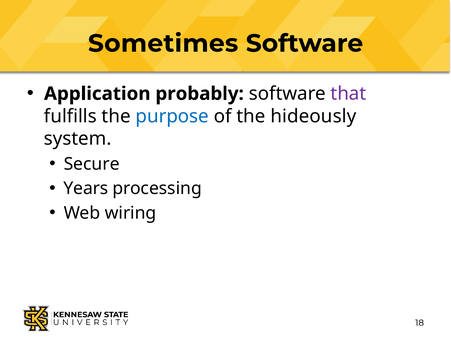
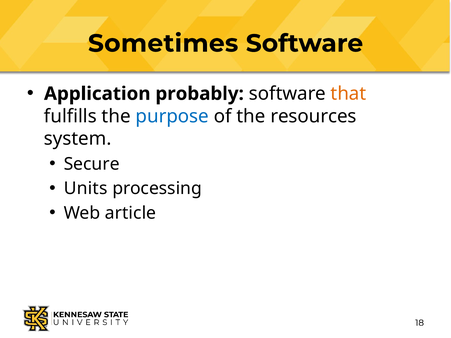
that colour: purple -> orange
hideously: hideously -> resources
Years: Years -> Units
wiring: wiring -> article
